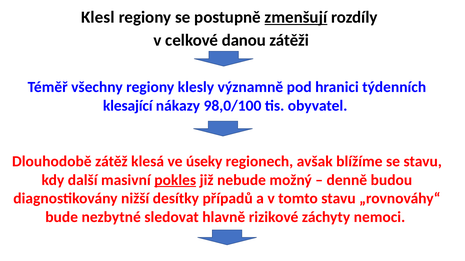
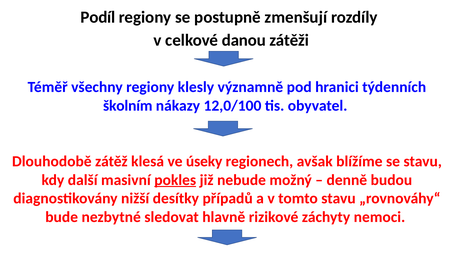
Klesl: Klesl -> Podíl
zmenšují underline: present -> none
klesající: klesající -> školním
98,0/100: 98,0/100 -> 12,0/100
